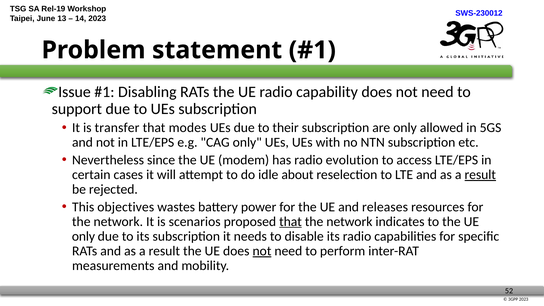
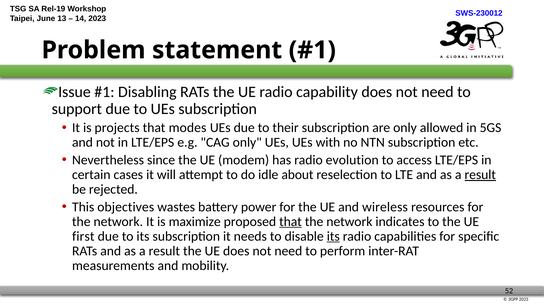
transfer: transfer -> projects
releases: releases -> wireless
scenarios: scenarios -> maximize
only at (83, 236): only -> first
its at (333, 236) underline: none -> present
not at (262, 251) underline: present -> none
